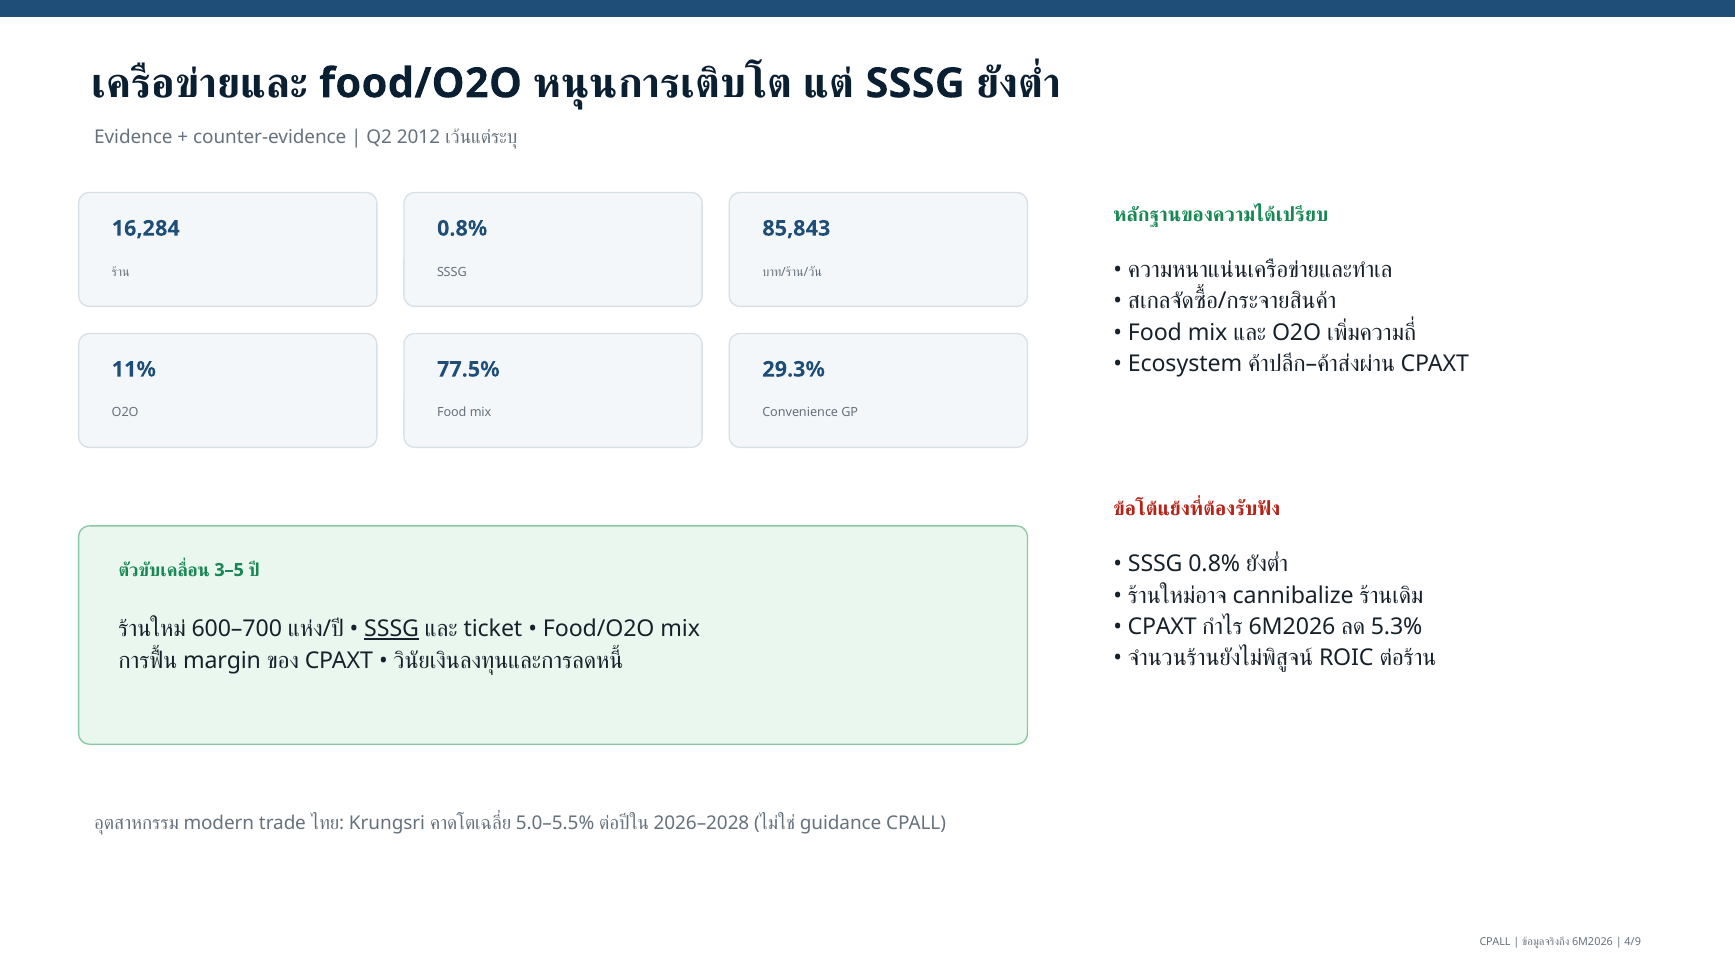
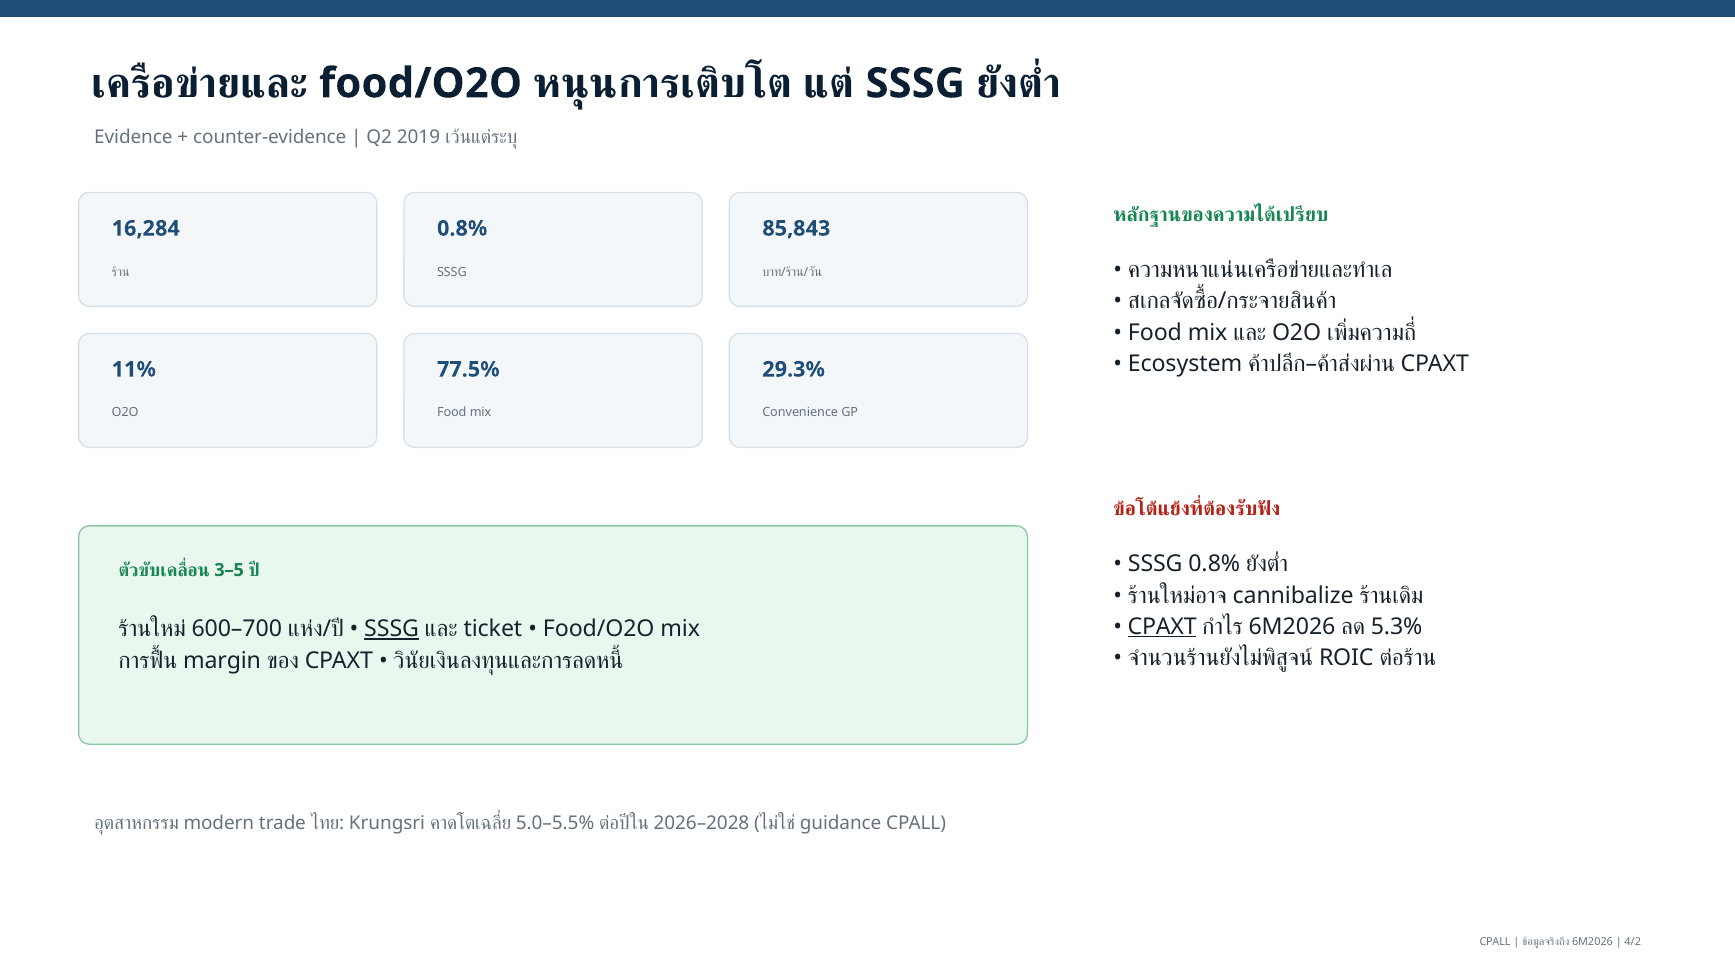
2012: 2012 -> 2019
CPAXT underline: none -> present
4/9: 4/9 -> 4/2
